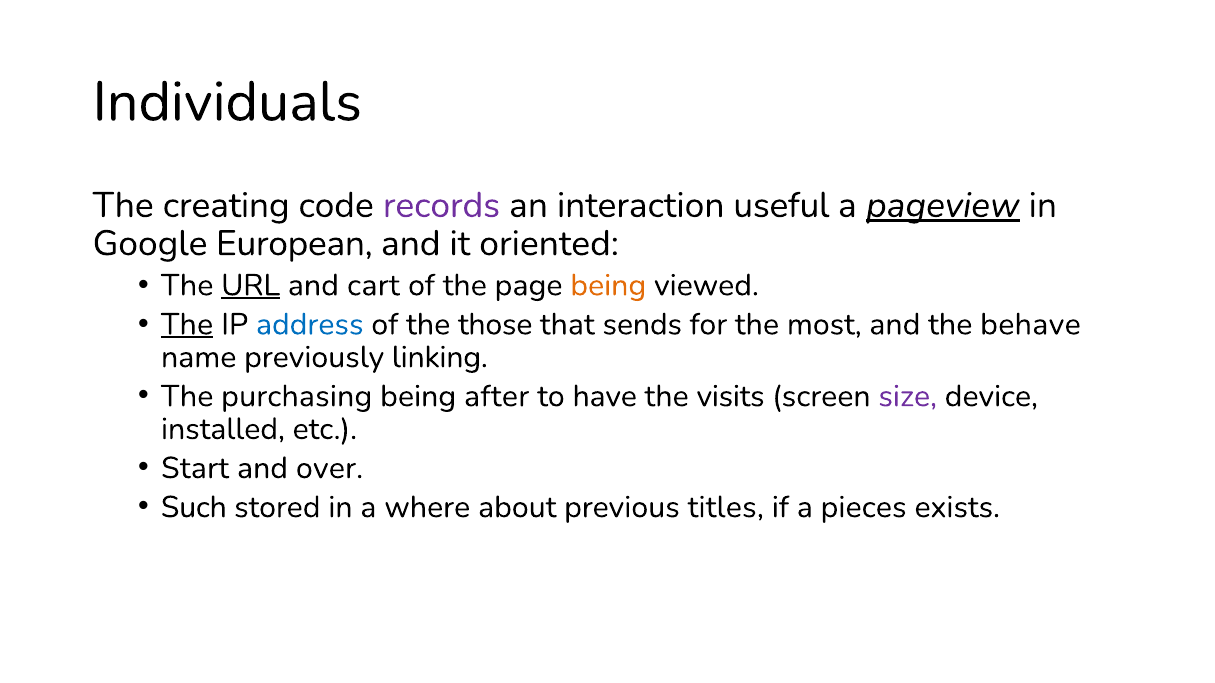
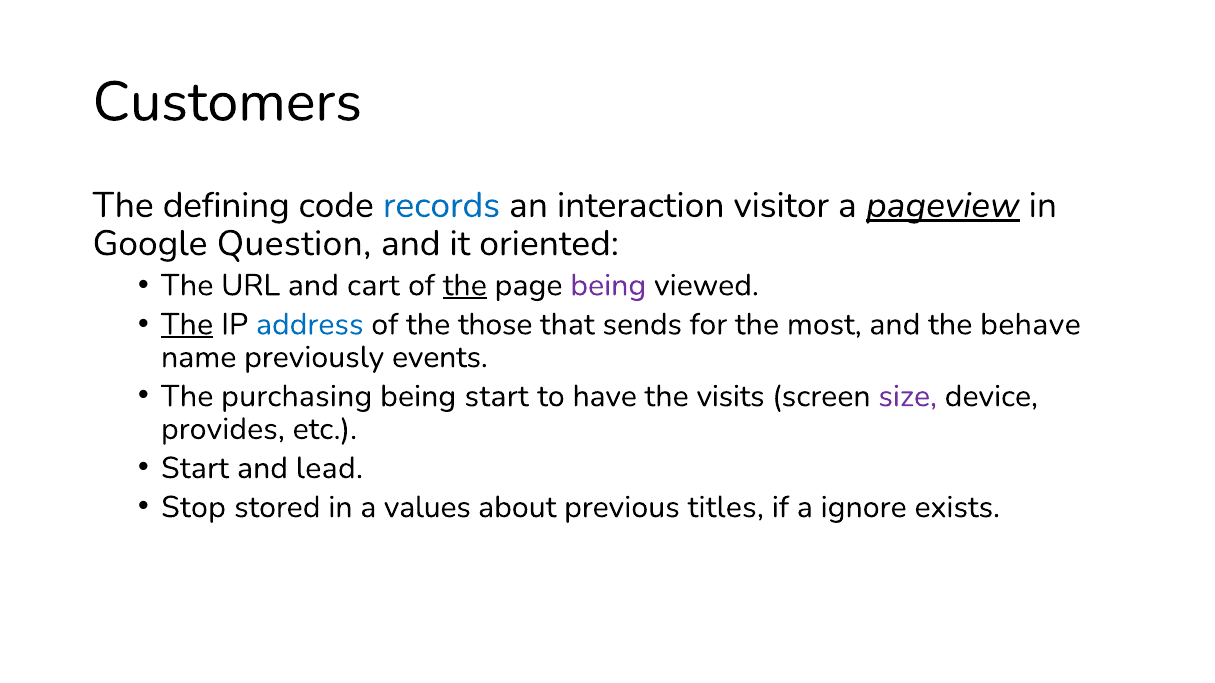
Individuals: Individuals -> Customers
creating: creating -> defining
records colour: purple -> blue
useful: useful -> visitor
European: European -> Question
URL underline: present -> none
the at (465, 285) underline: none -> present
being at (608, 285) colour: orange -> purple
linking: linking -> events
being after: after -> start
installed: installed -> provides
over: over -> lead
Such: Such -> Stop
where: where -> values
pieces: pieces -> ignore
